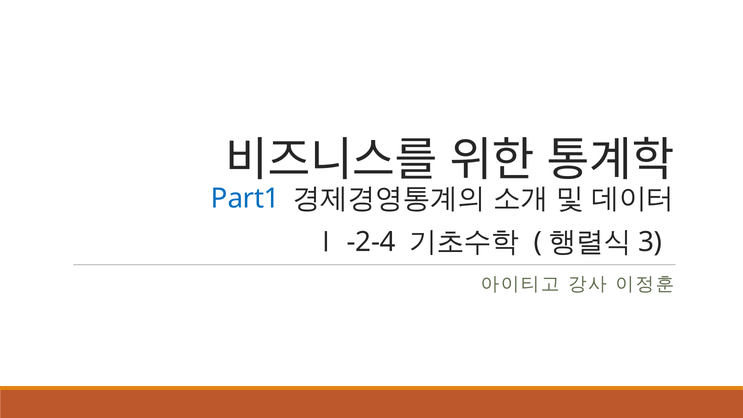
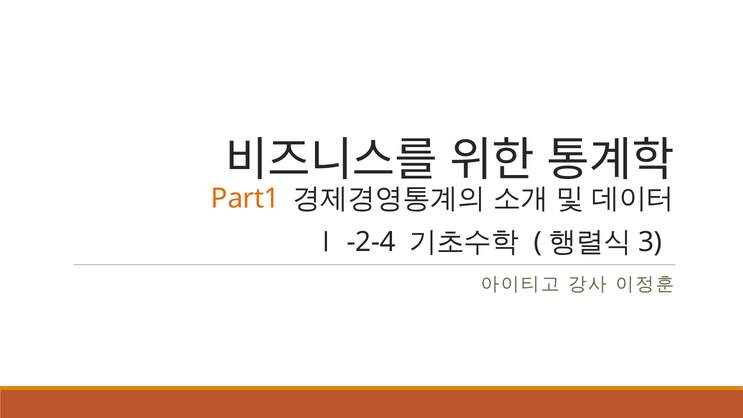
Part1 colour: blue -> orange
